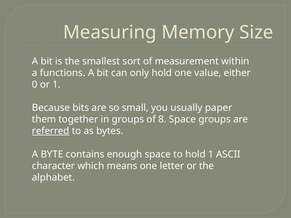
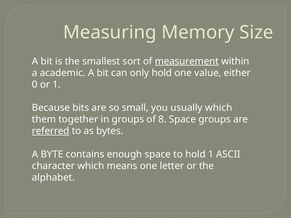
measurement underline: none -> present
functions: functions -> academic
usually paper: paper -> which
